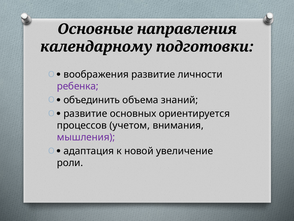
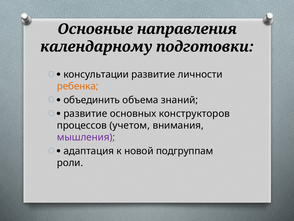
воображения: воображения -> консультации
ребенка colour: purple -> orange
ориентируется: ориентируется -> конструкторов
увеличение: увеличение -> подгруппам
